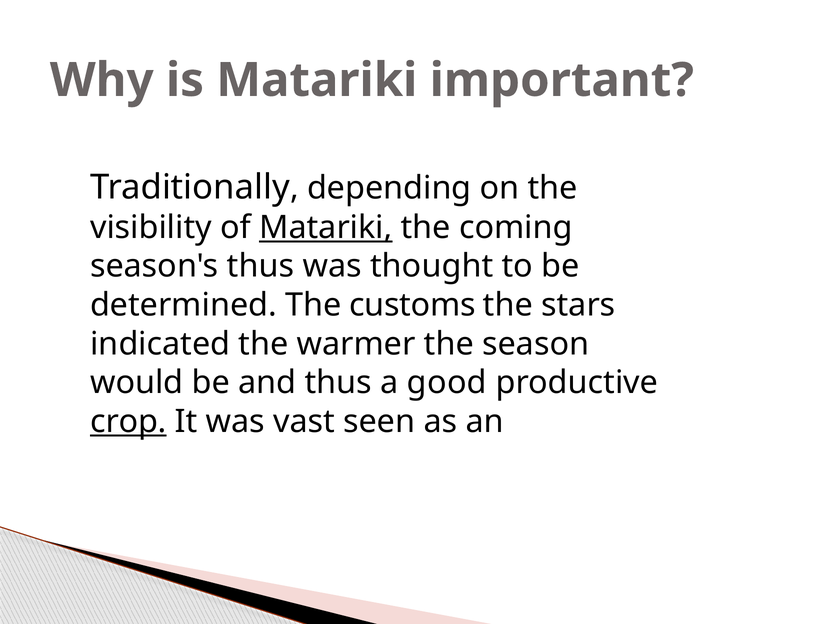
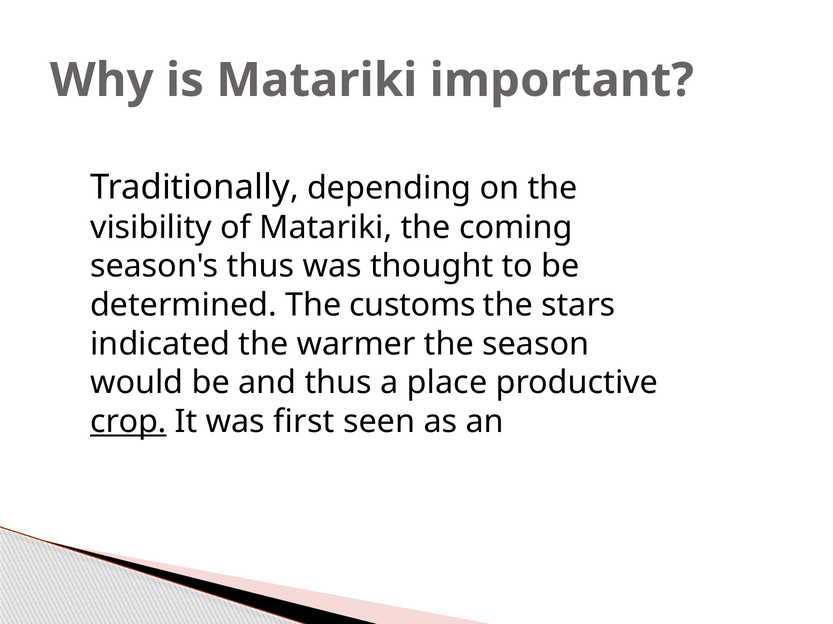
Matariki at (326, 228) underline: present -> none
good: good -> place
vast: vast -> first
